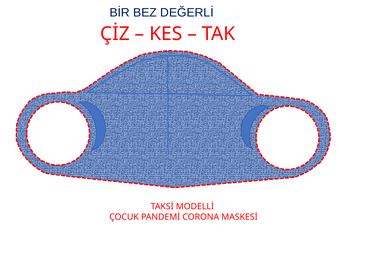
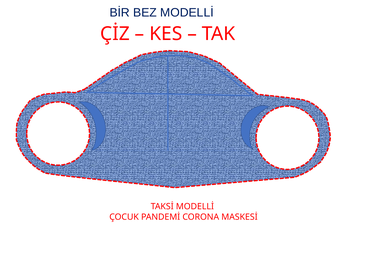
BEZ DEĞERLİ: DEĞERLİ -> MODELLİ
